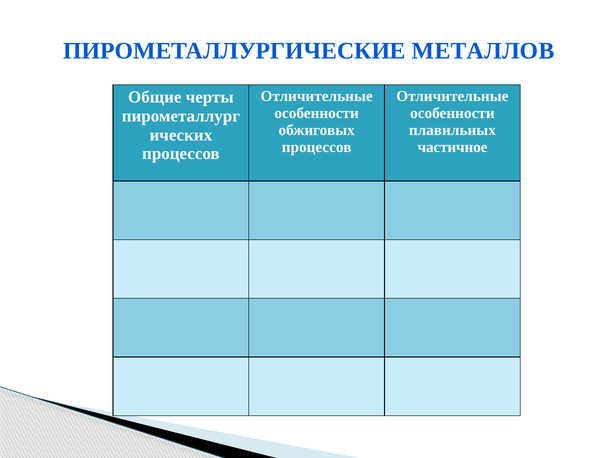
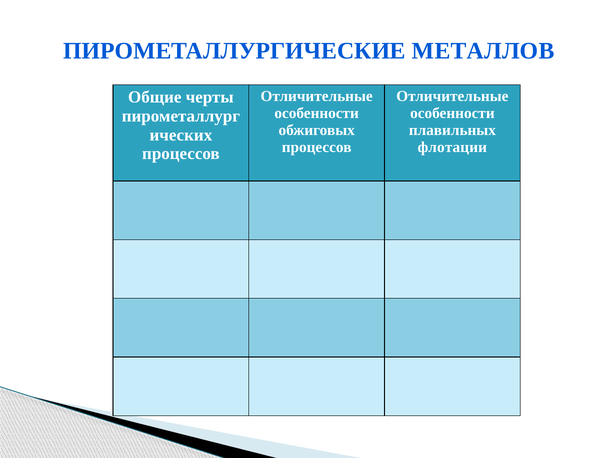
частичное: частичное -> флотации
